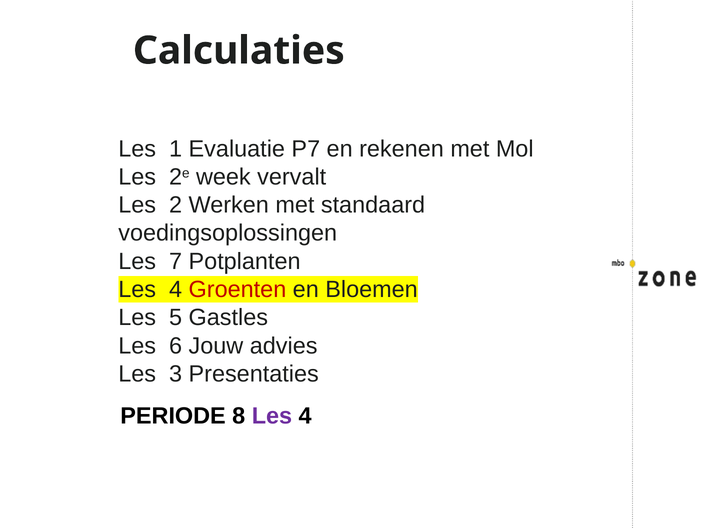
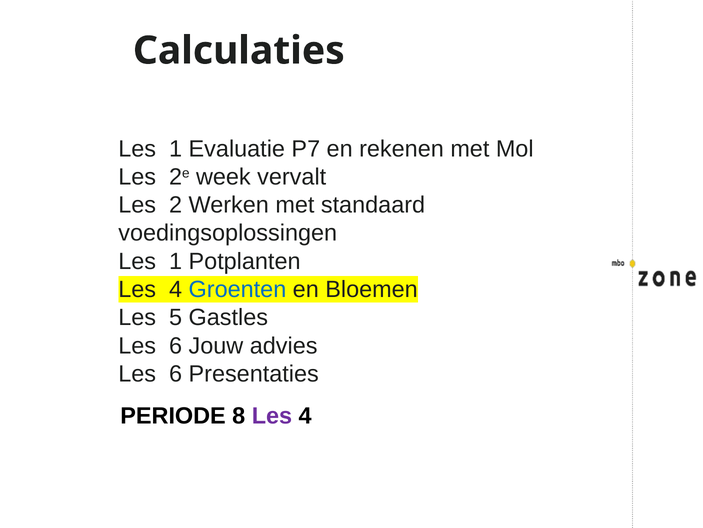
7 at (176, 261): 7 -> 1
Groenten colour: red -> blue
3 at (176, 374): 3 -> 6
